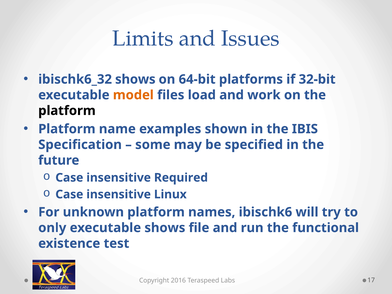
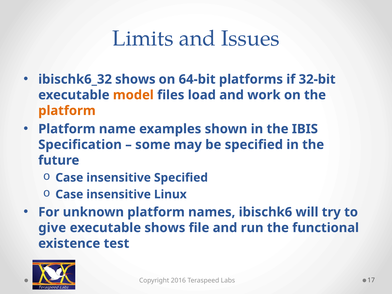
platform at (67, 111) colour: black -> orange
insensitive Required: Required -> Specified
only: only -> give
